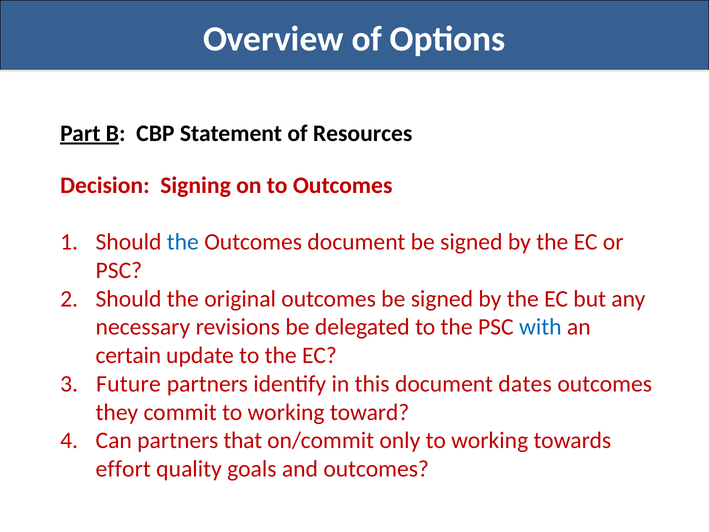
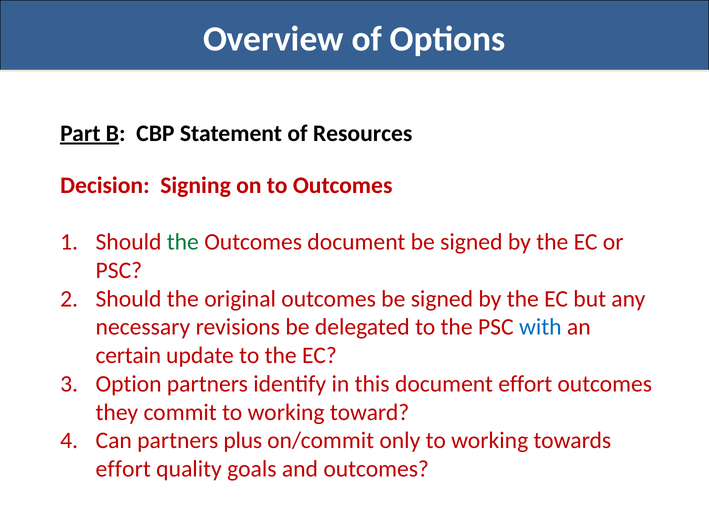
the at (183, 242) colour: blue -> green
Future: Future -> Option
document dates: dates -> effort
that: that -> plus
